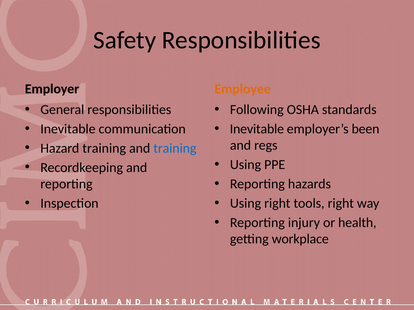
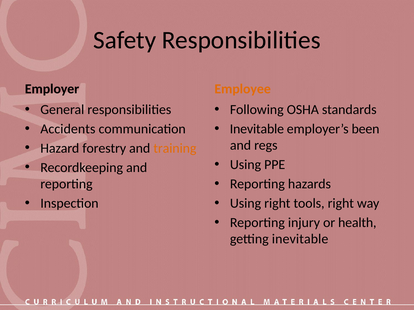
Inevitable at (68, 129): Inevitable -> Accidents
Hazard training: training -> forestry
training at (175, 148) colour: blue -> orange
getting workplace: workplace -> inevitable
